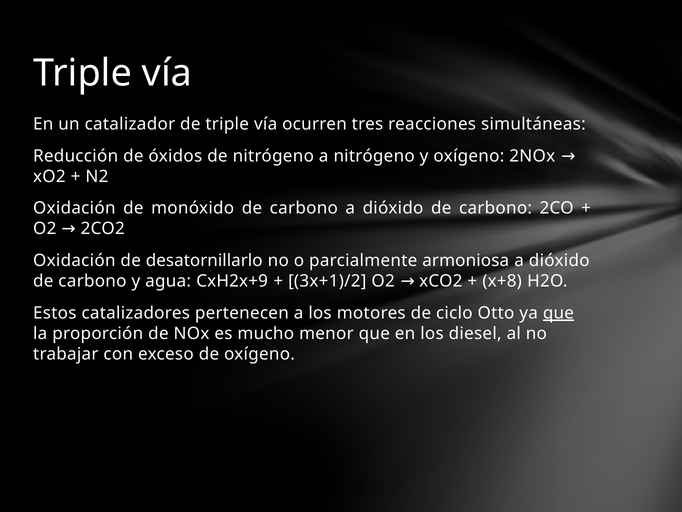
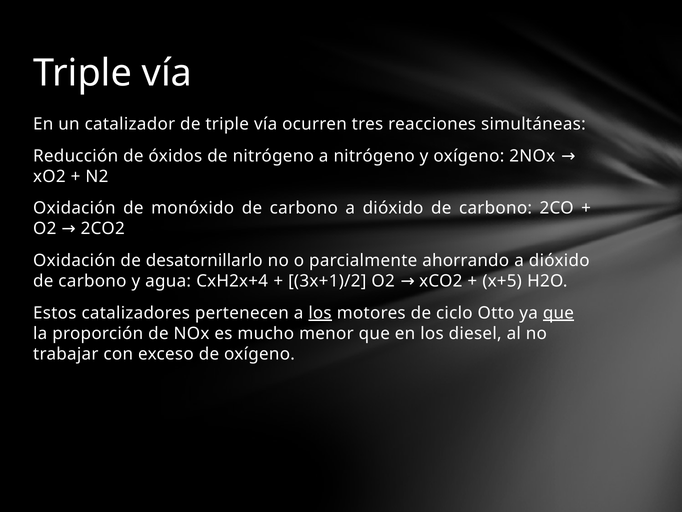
armoniosa: armoniosa -> ahorrando
CxH2x+9: CxH2x+9 -> CxH2x+4
x+8: x+8 -> x+5
los at (320, 313) underline: none -> present
